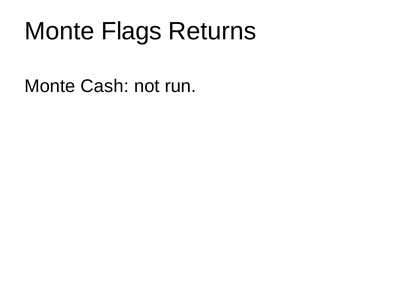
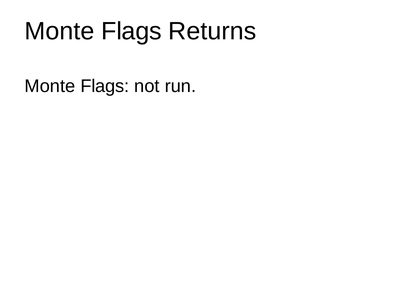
Cash at (105, 86): Cash -> Flags
